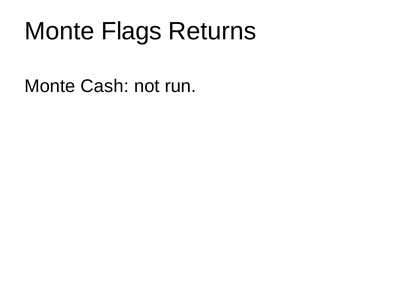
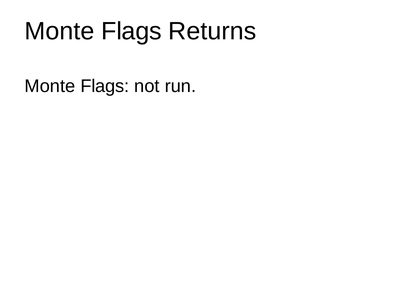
Cash at (105, 86): Cash -> Flags
